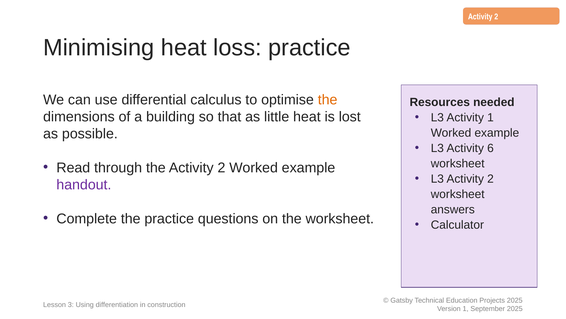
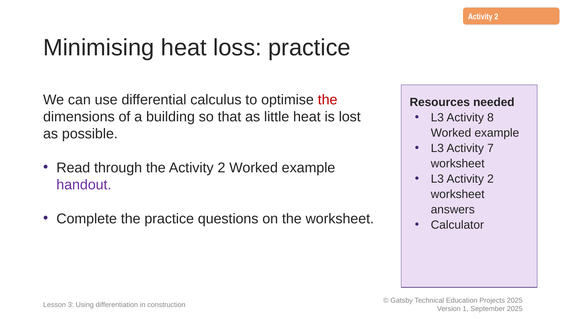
the at (328, 99) colour: orange -> red
Activity 1: 1 -> 8
6: 6 -> 7
